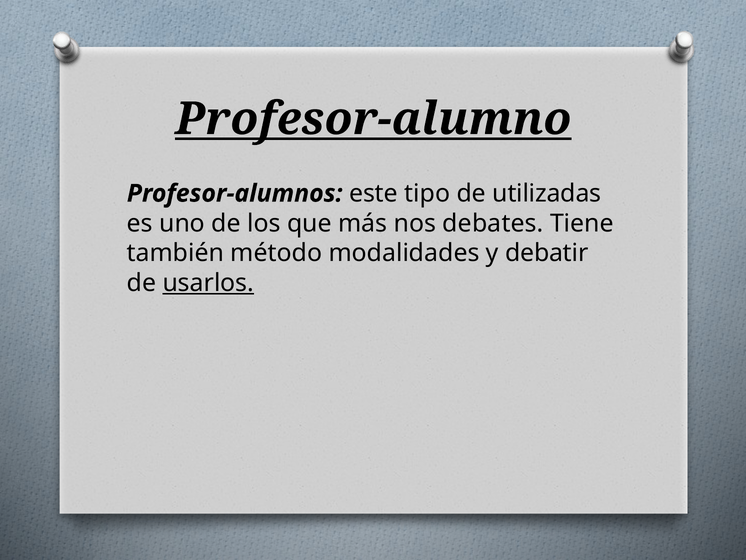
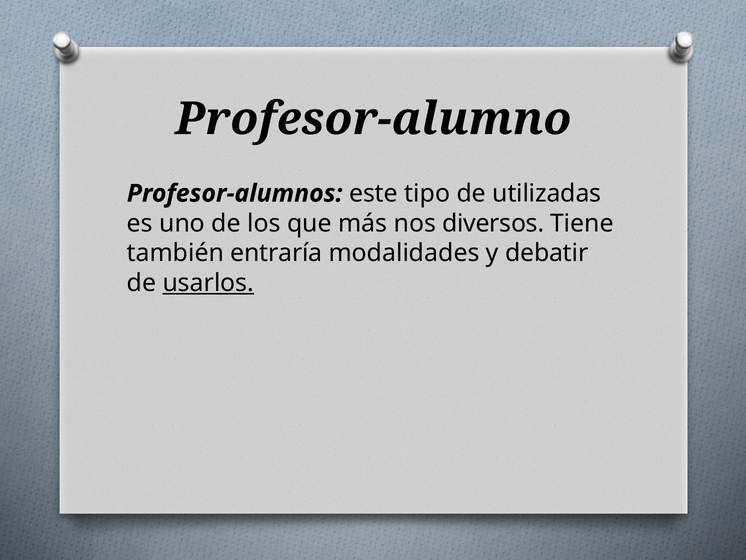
Profesor-alumno underline: present -> none
debates: debates -> diversos
método: método -> entraría
